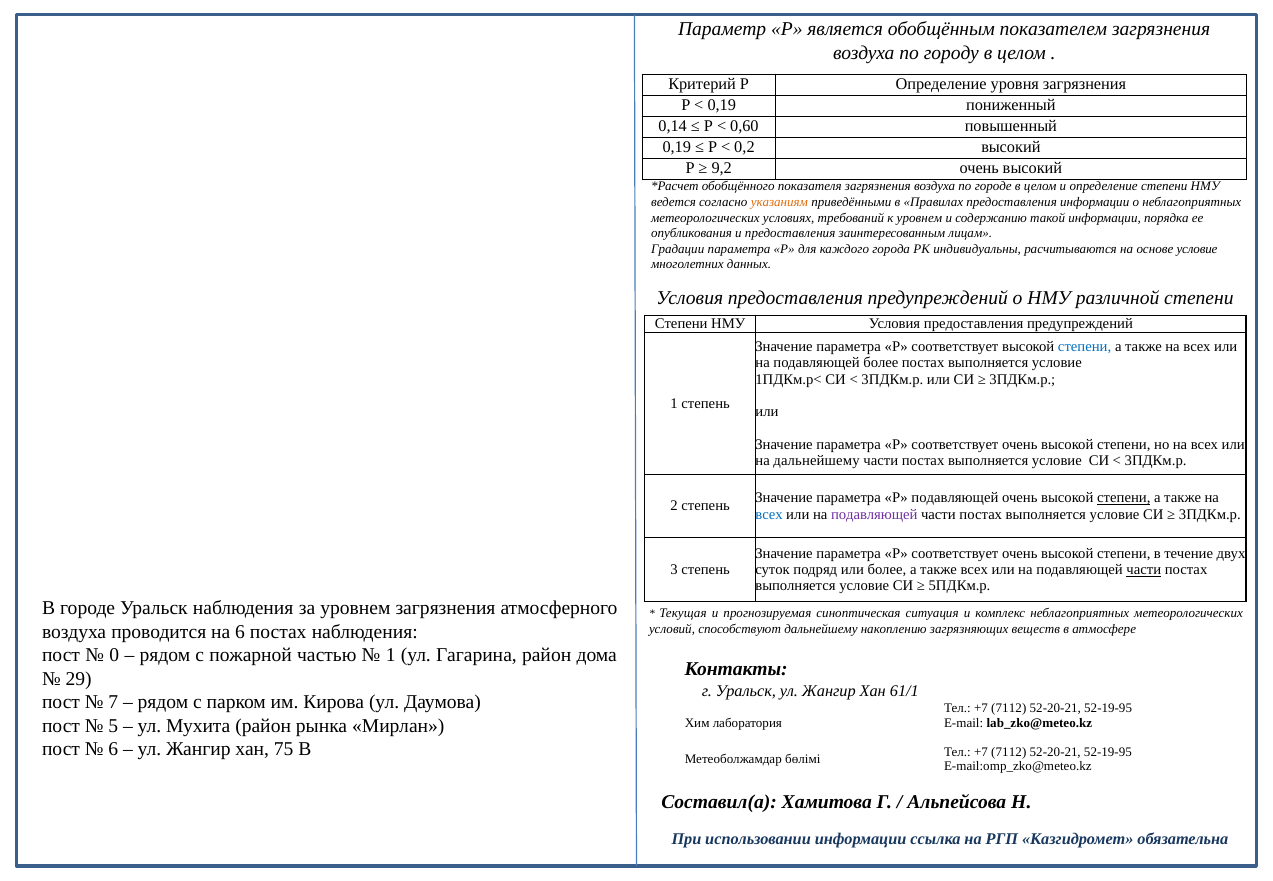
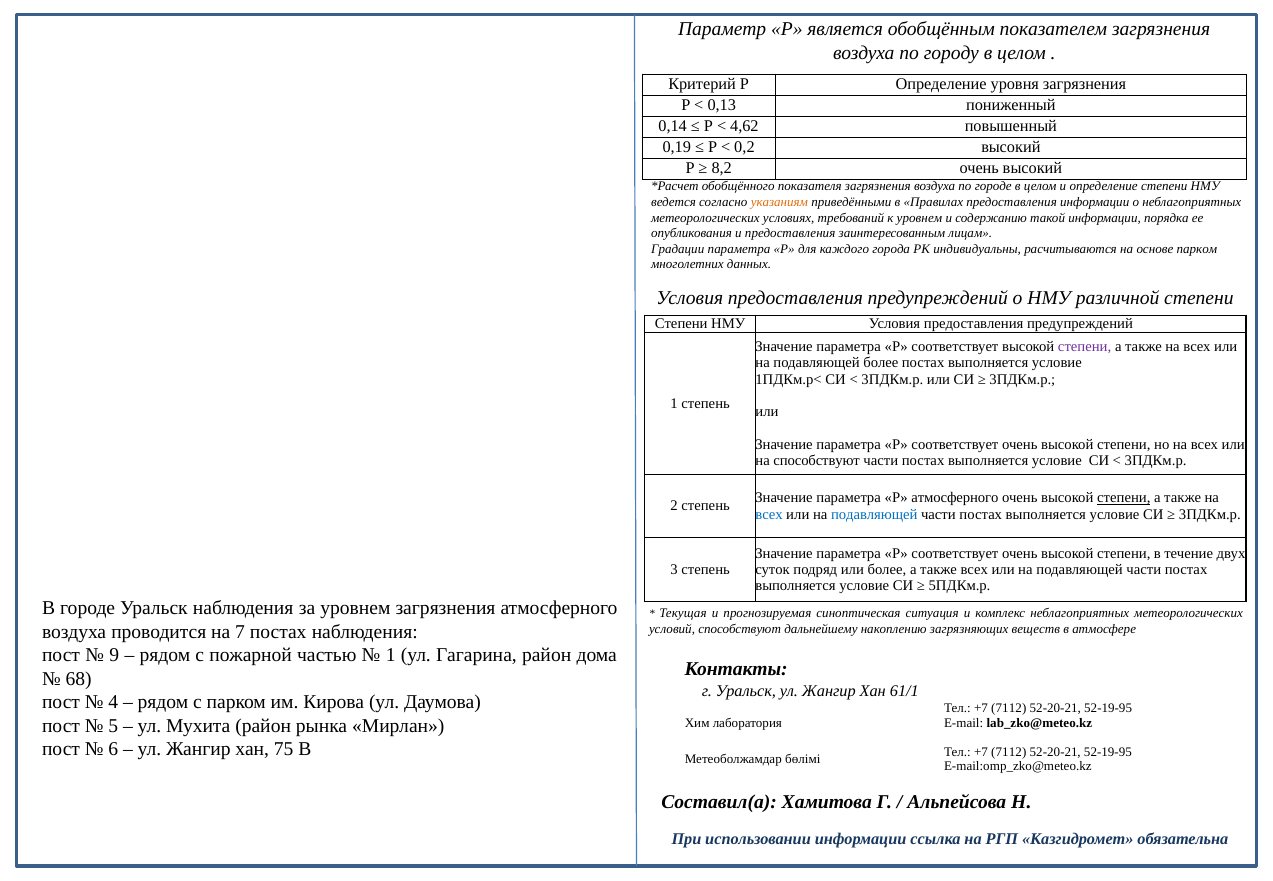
0,19 at (722, 105): 0,19 -> 0,13
0,60: 0,60 -> 4,62
9,2: 9,2 -> 8,2
основе условие: условие -> парком
степени at (1085, 347) colour: blue -> purple
на дальнейшему: дальнейшему -> способствуют
Р подавляющей: подавляющей -> атмосферного
подавляющей at (874, 514) colour: purple -> blue
части at (1144, 570) underline: present -> none
на 6: 6 -> 7
0: 0 -> 9
29: 29 -> 68
7: 7 -> 4
